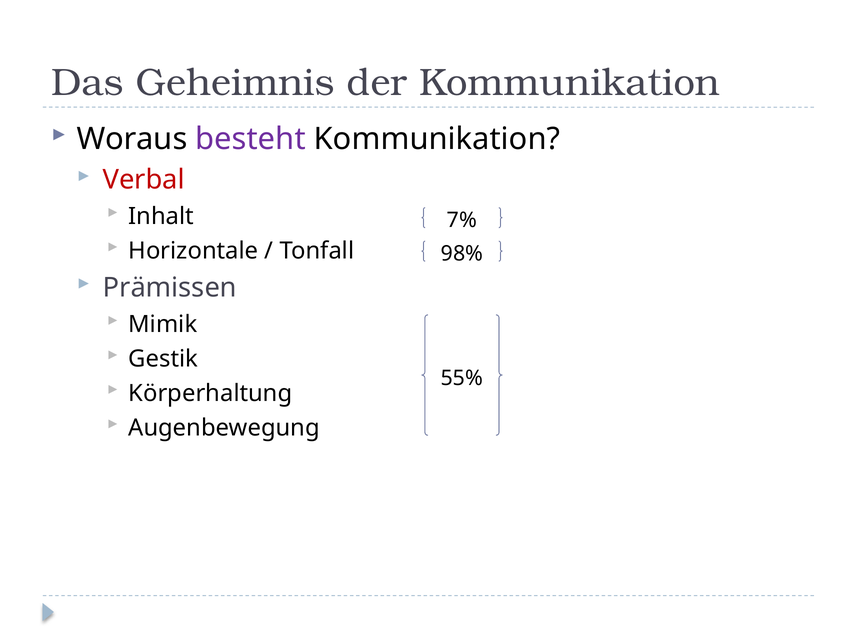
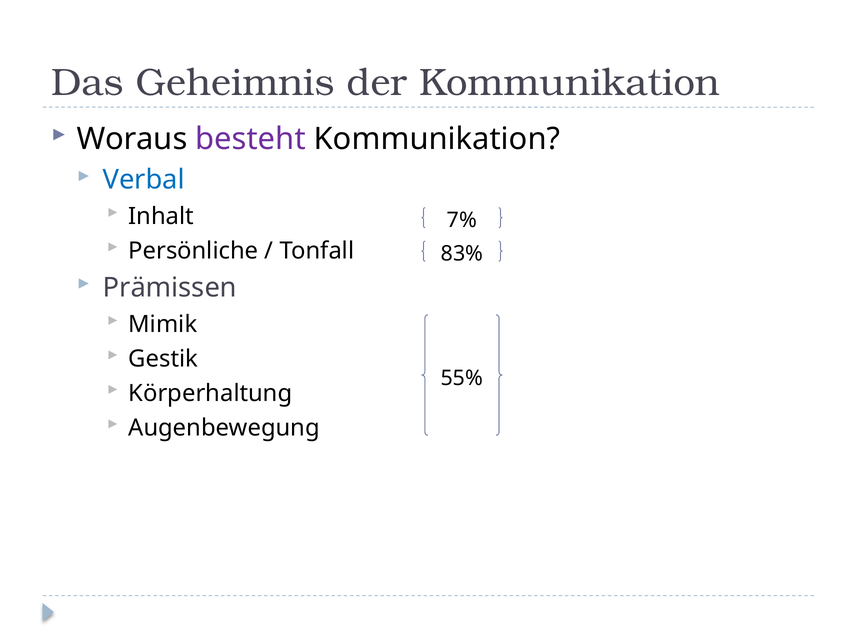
Verbal colour: red -> blue
Horizontale: Horizontale -> Persönliche
98%: 98% -> 83%
